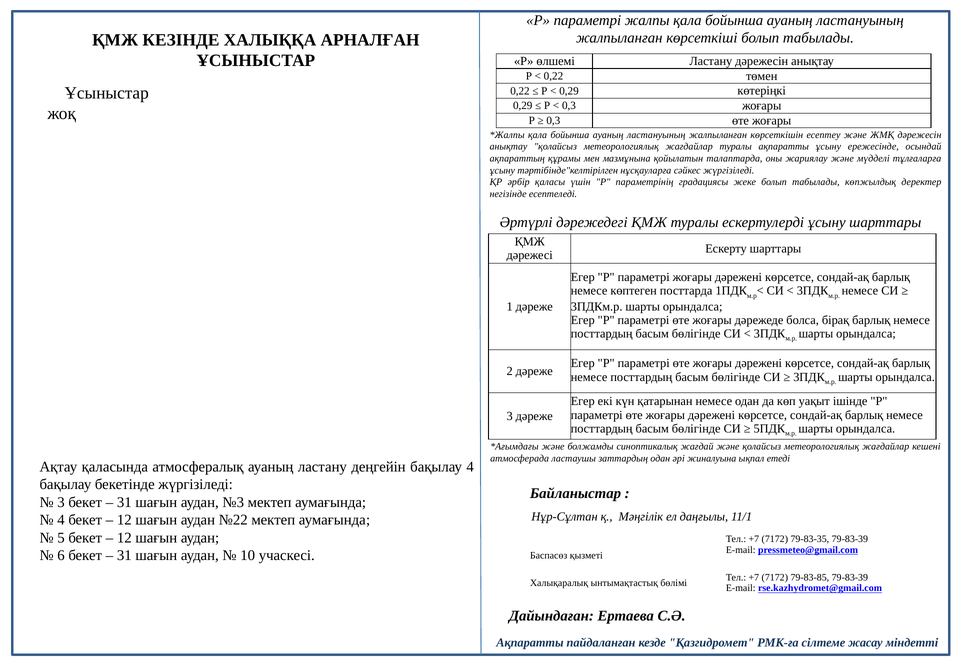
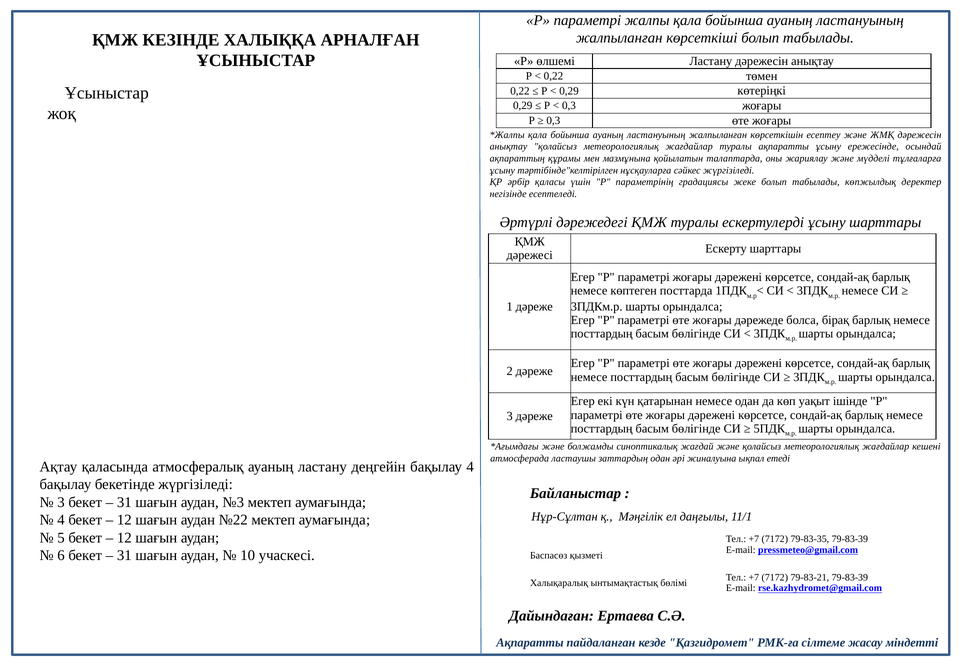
79-83-85: 79-83-85 -> 79-83-21
